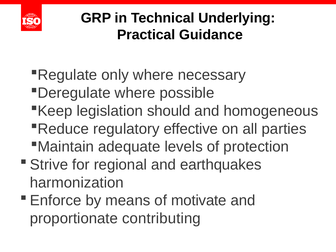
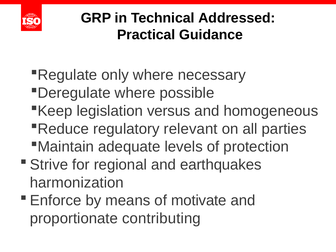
Underlying: Underlying -> Addressed
should: should -> versus
effective: effective -> relevant
